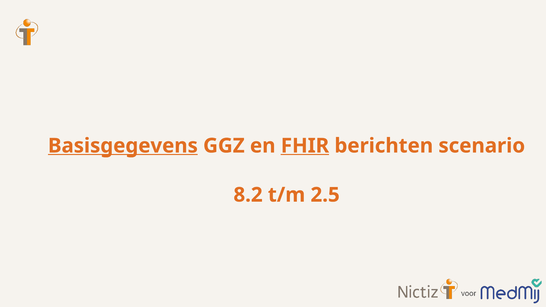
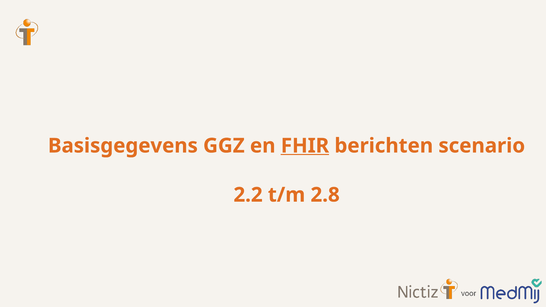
Basisgegevens underline: present -> none
8.2: 8.2 -> 2.2
2.5: 2.5 -> 2.8
